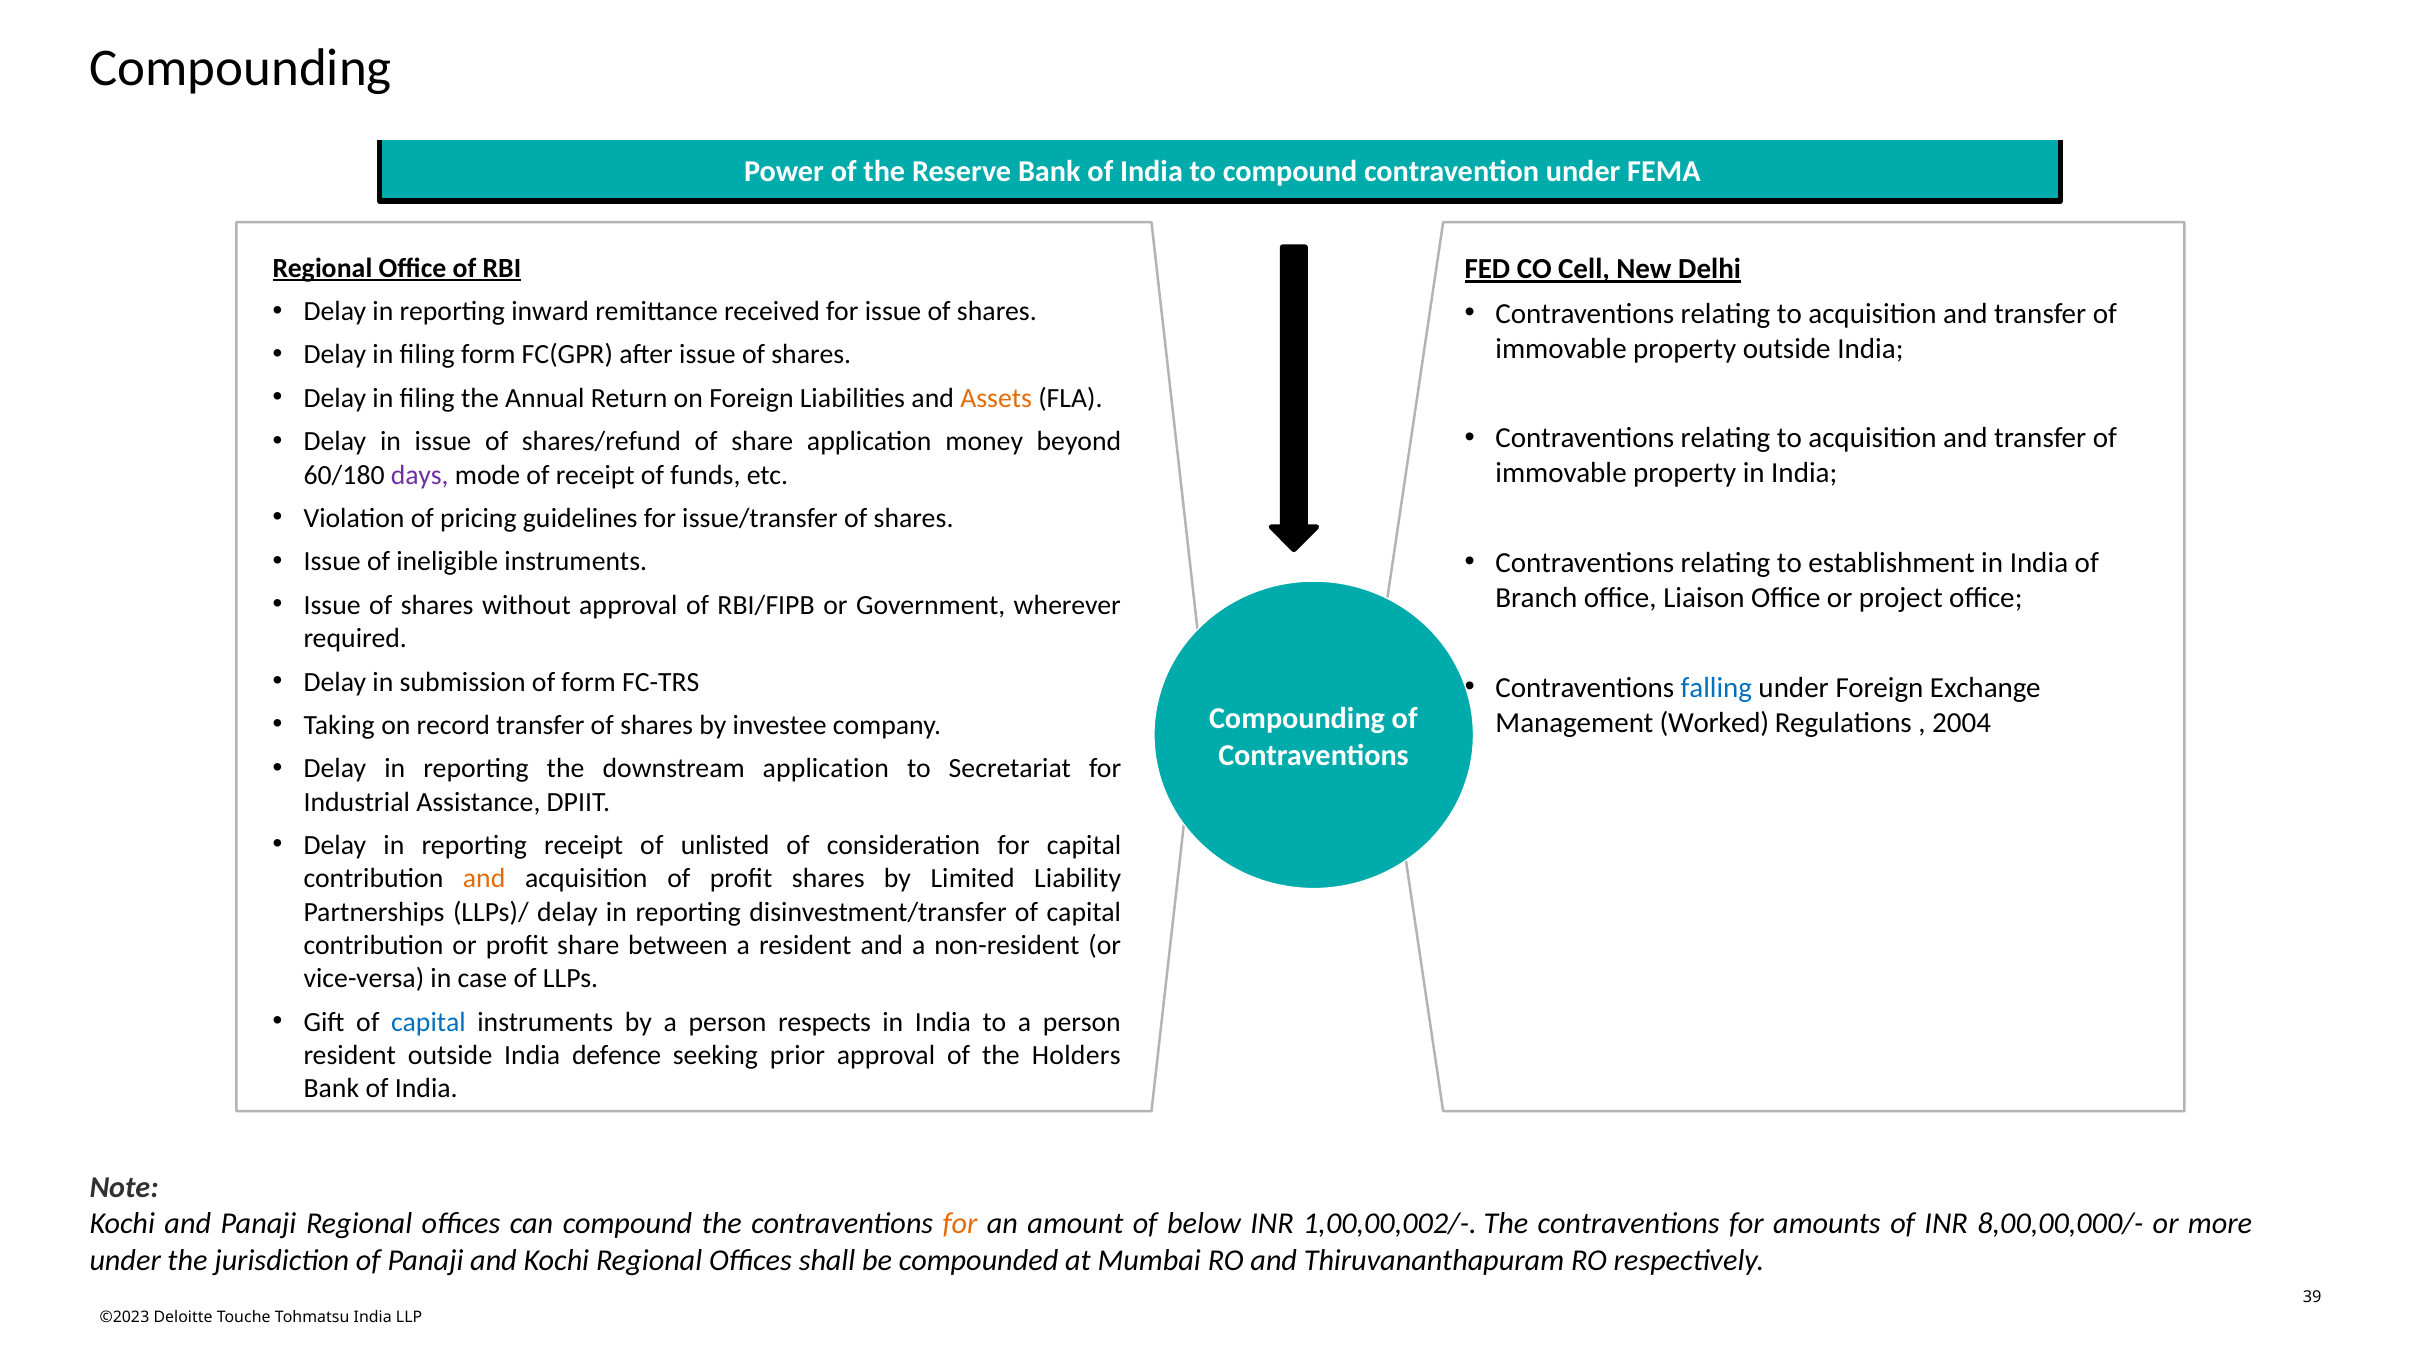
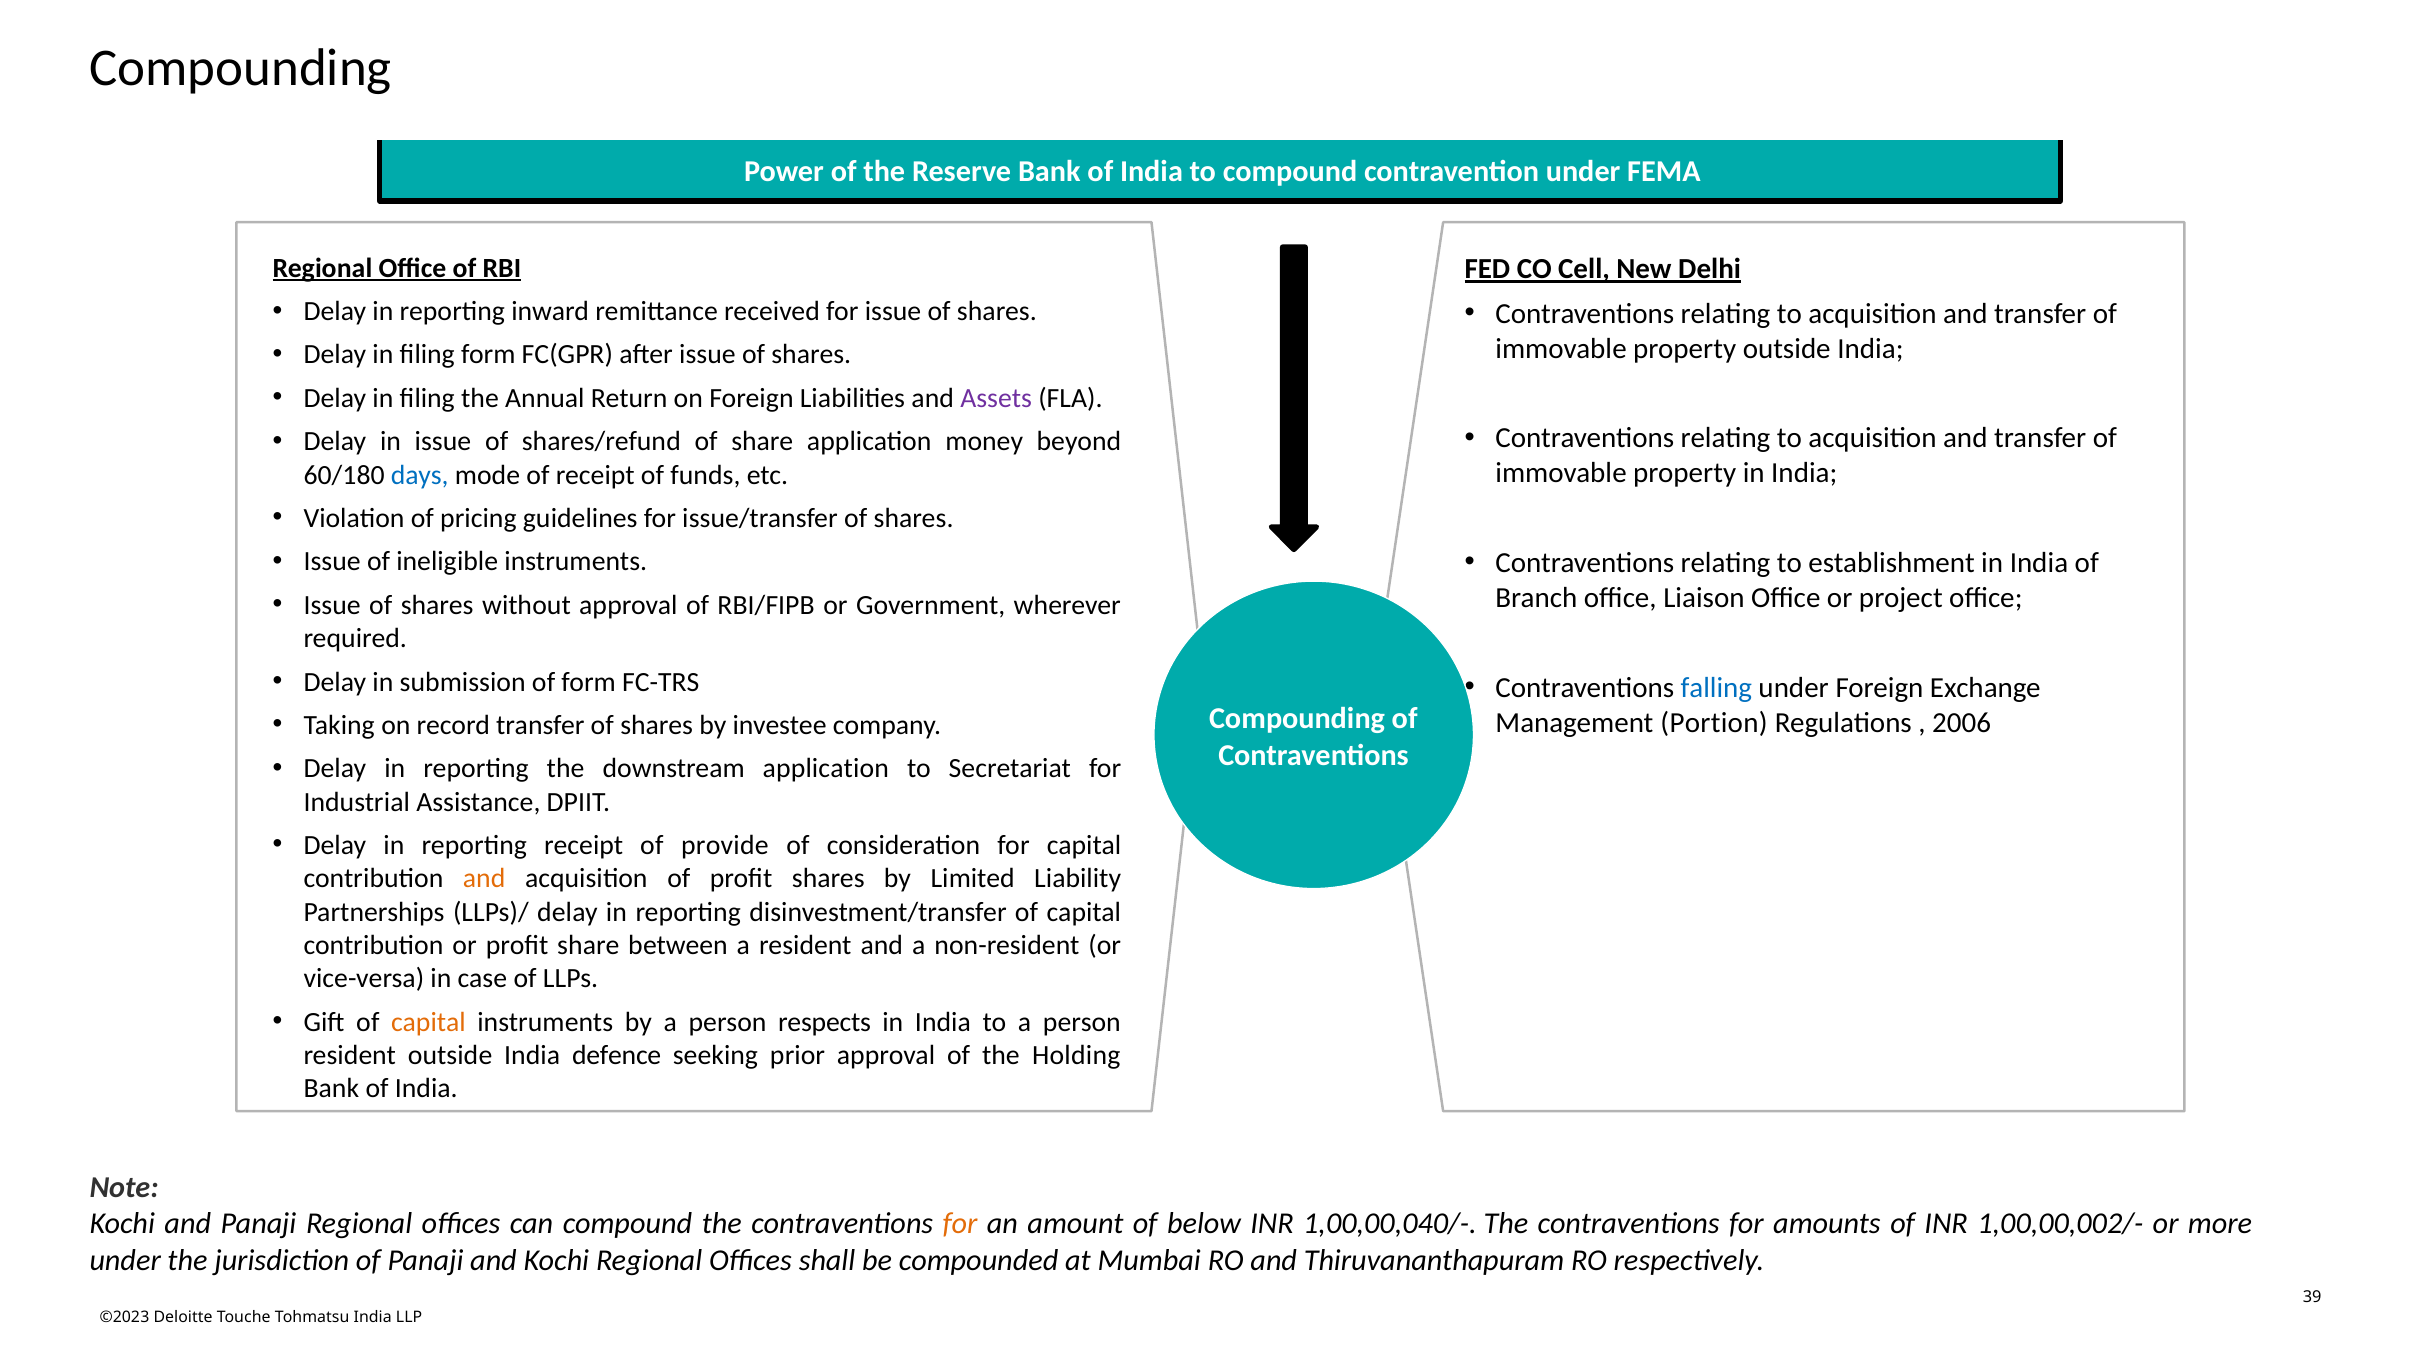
Assets colour: orange -> purple
days colour: purple -> blue
Worked: Worked -> Portion
2004: 2004 -> 2006
unlisted: unlisted -> provide
capital at (428, 1022) colour: blue -> orange
Holders: Holders -> Holding
1,00,00,002/-: 1,00,00,002/- -> 1,00,00,040/-
8,00,00,000/-: 8,00,00,000/- -> 1,00,00,002/-
